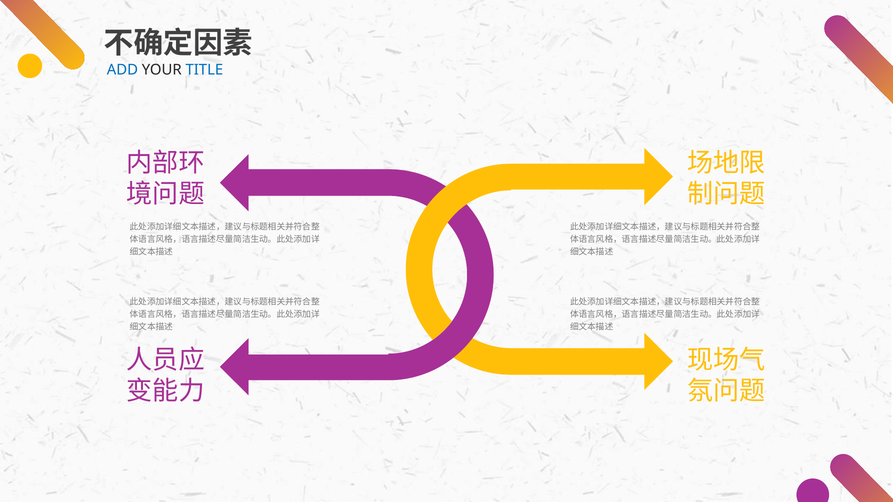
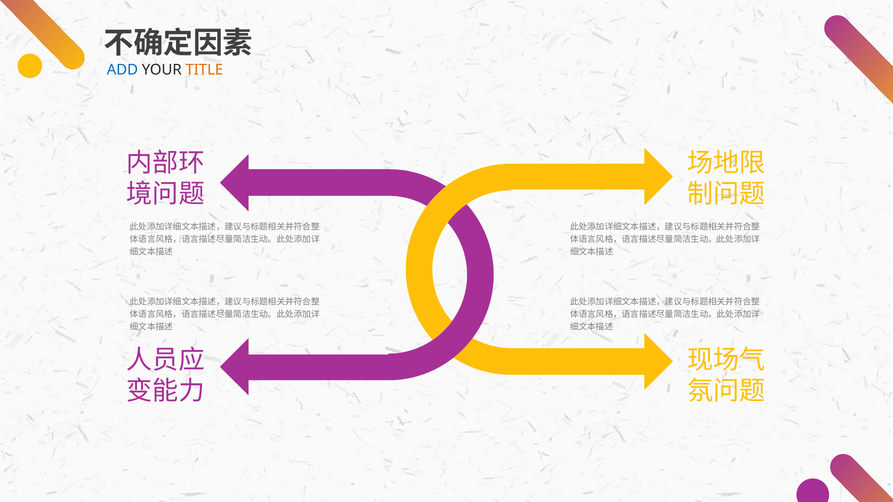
TITLE colour: blue -> orange
